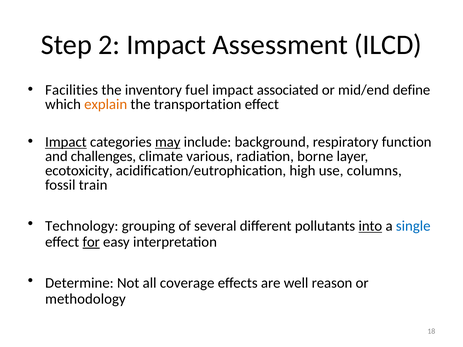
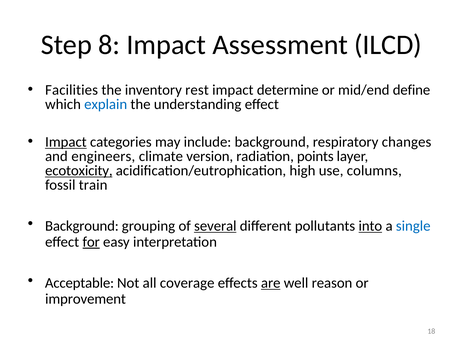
2: 2 -> 8
fuel: fuel -> rest
associated: associated -> determine
explain colour: orange -> blue
transportation: transportation -> understanding
may underline: present -> none
function: function -> changes
challenges: challenges -> engineers
various: various -> version
borne: borne -> points
ecotoxicity underline: none -> present
Technology at (82, 226): Technology -> Background
several underline: none -> present
Determine: Determine -> Acceptable
are underline: none -> present
methodology: methodology -> improvement
